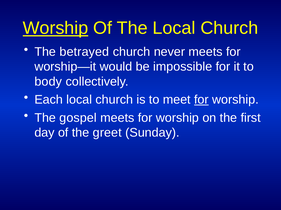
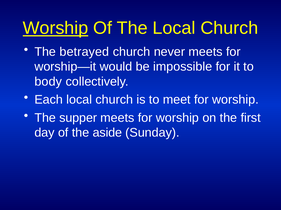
for at (201, 100) underline: present -> none
gospel: gospel -> supper
greet: greet -> aside
